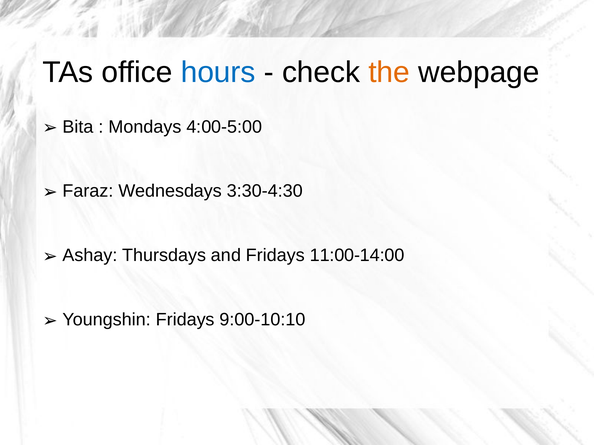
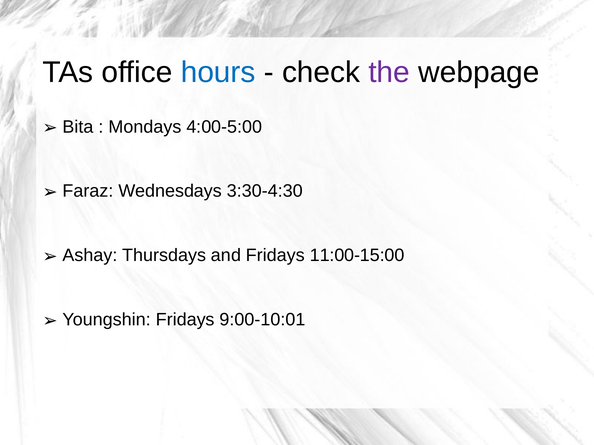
the colour: orange -> purple
11:00-14:00: 11:00-14:00 -> 11:00-15:00
9:00-10:10: 9:00-10:10 -> 9:00-10:01
